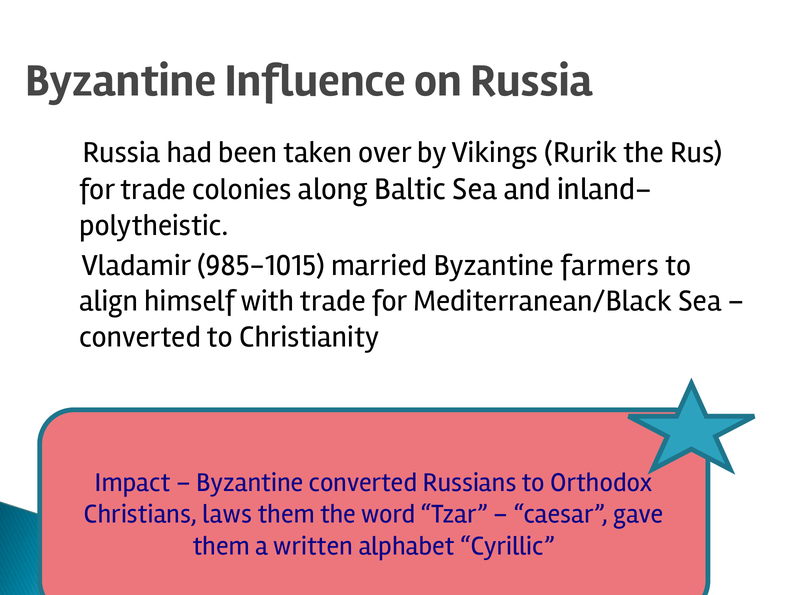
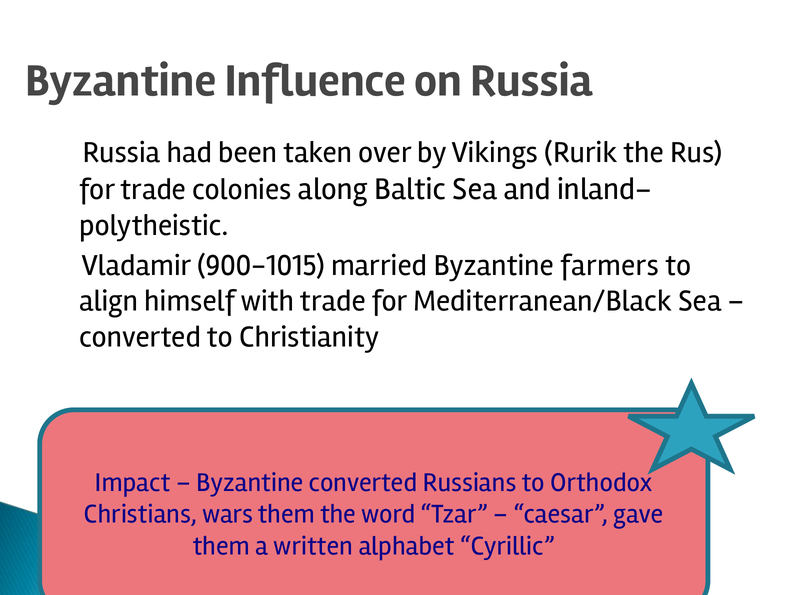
985-1015: 985-1015 -> 900-1015
laws: laws -> wars
